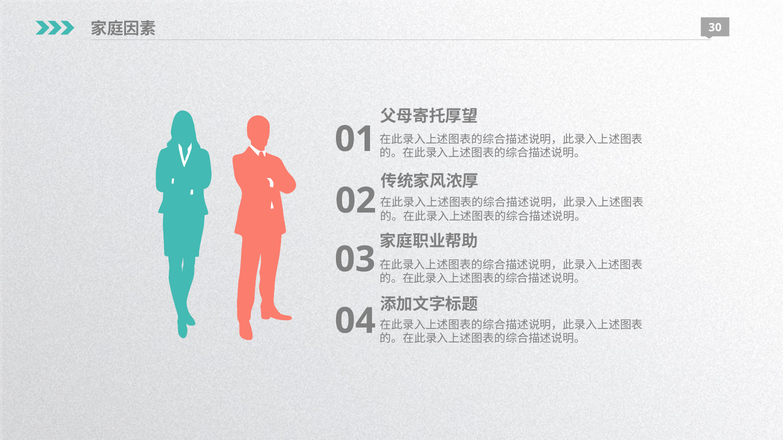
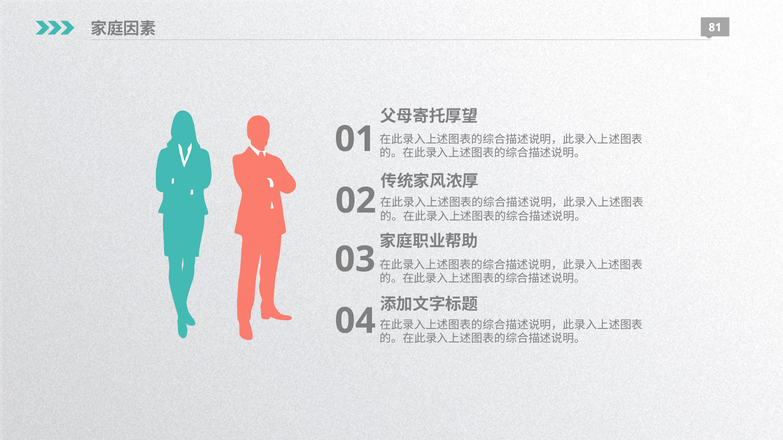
30: 30 -> 81
